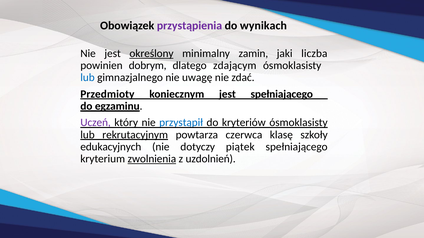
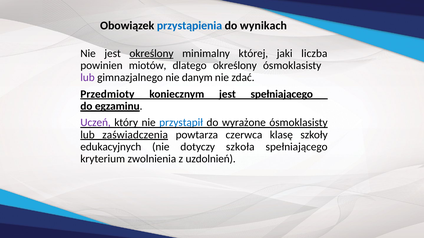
przystąpienia colour: purple -> blue
zamin: zamin -> której
dobrym: dobrym -> miotów
dlatego zdającym: zdającym -> określony
lub at (88, 78) colour: blue -> purple
uwagę: uwagę -> danym
kryteriów: kryteriów -> wyrażone
rekrutacyjnym: rekrutacyjnym -> zaświadczenia
piątek: piątek -> szkoła
zwolnienia underline: present -> none
